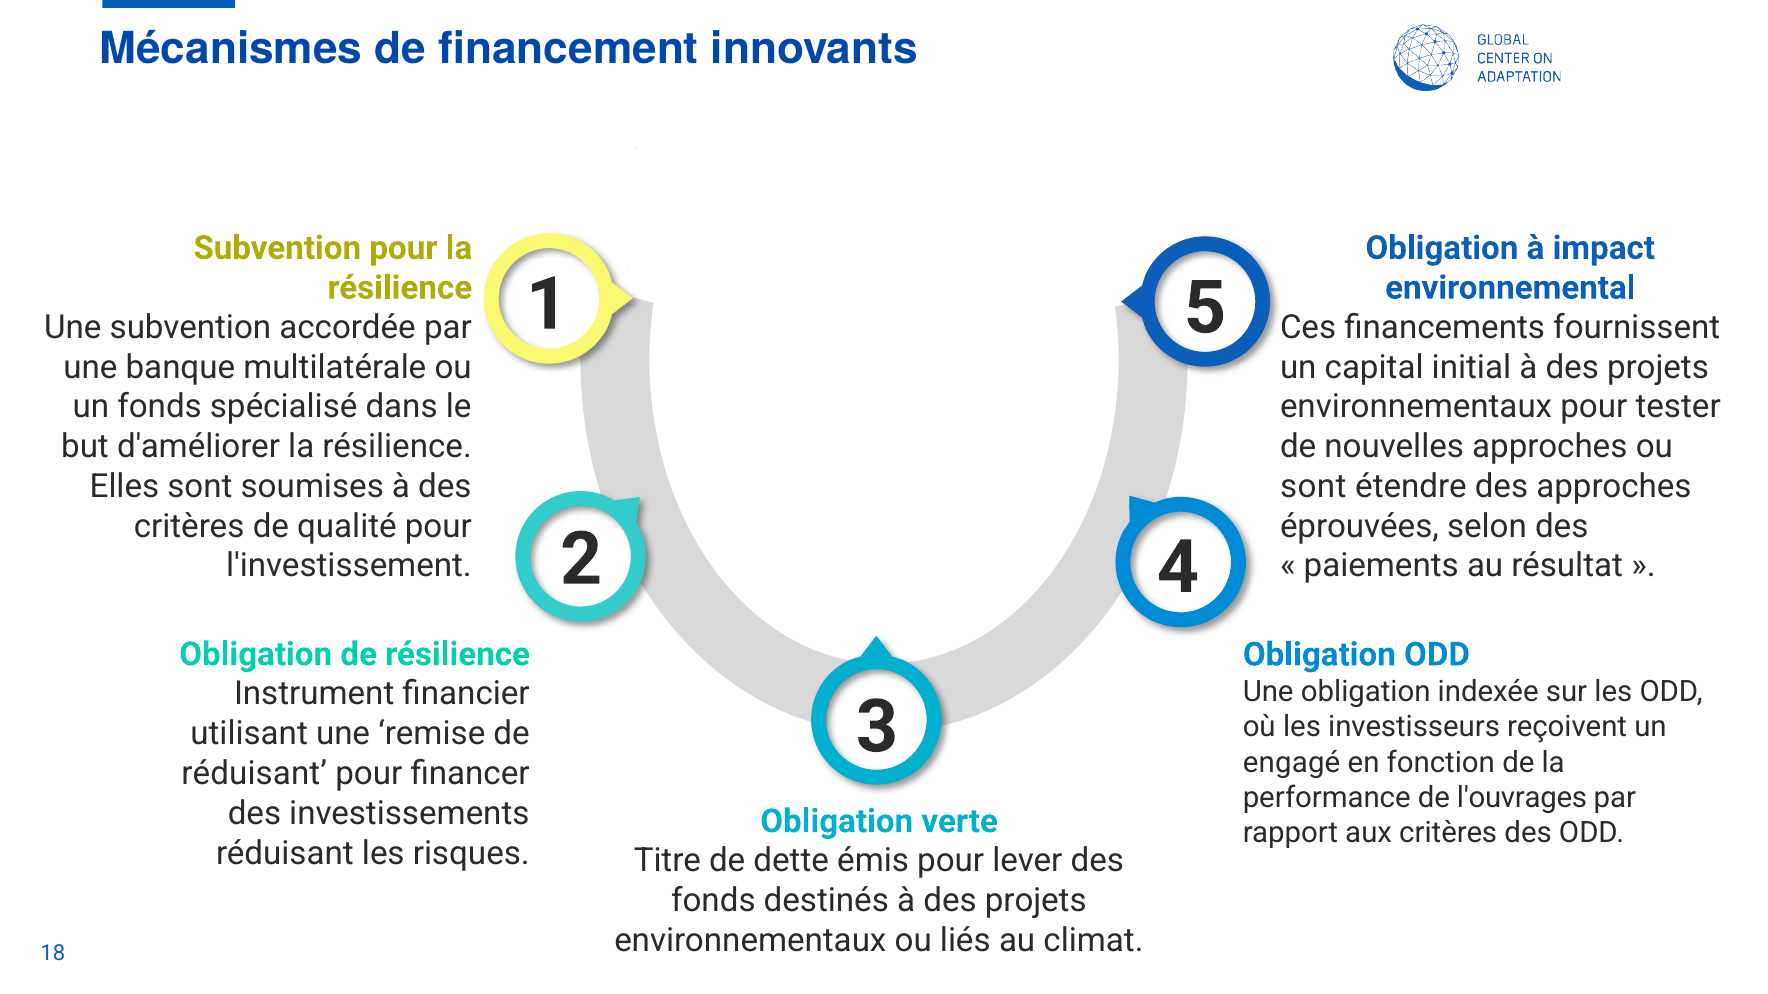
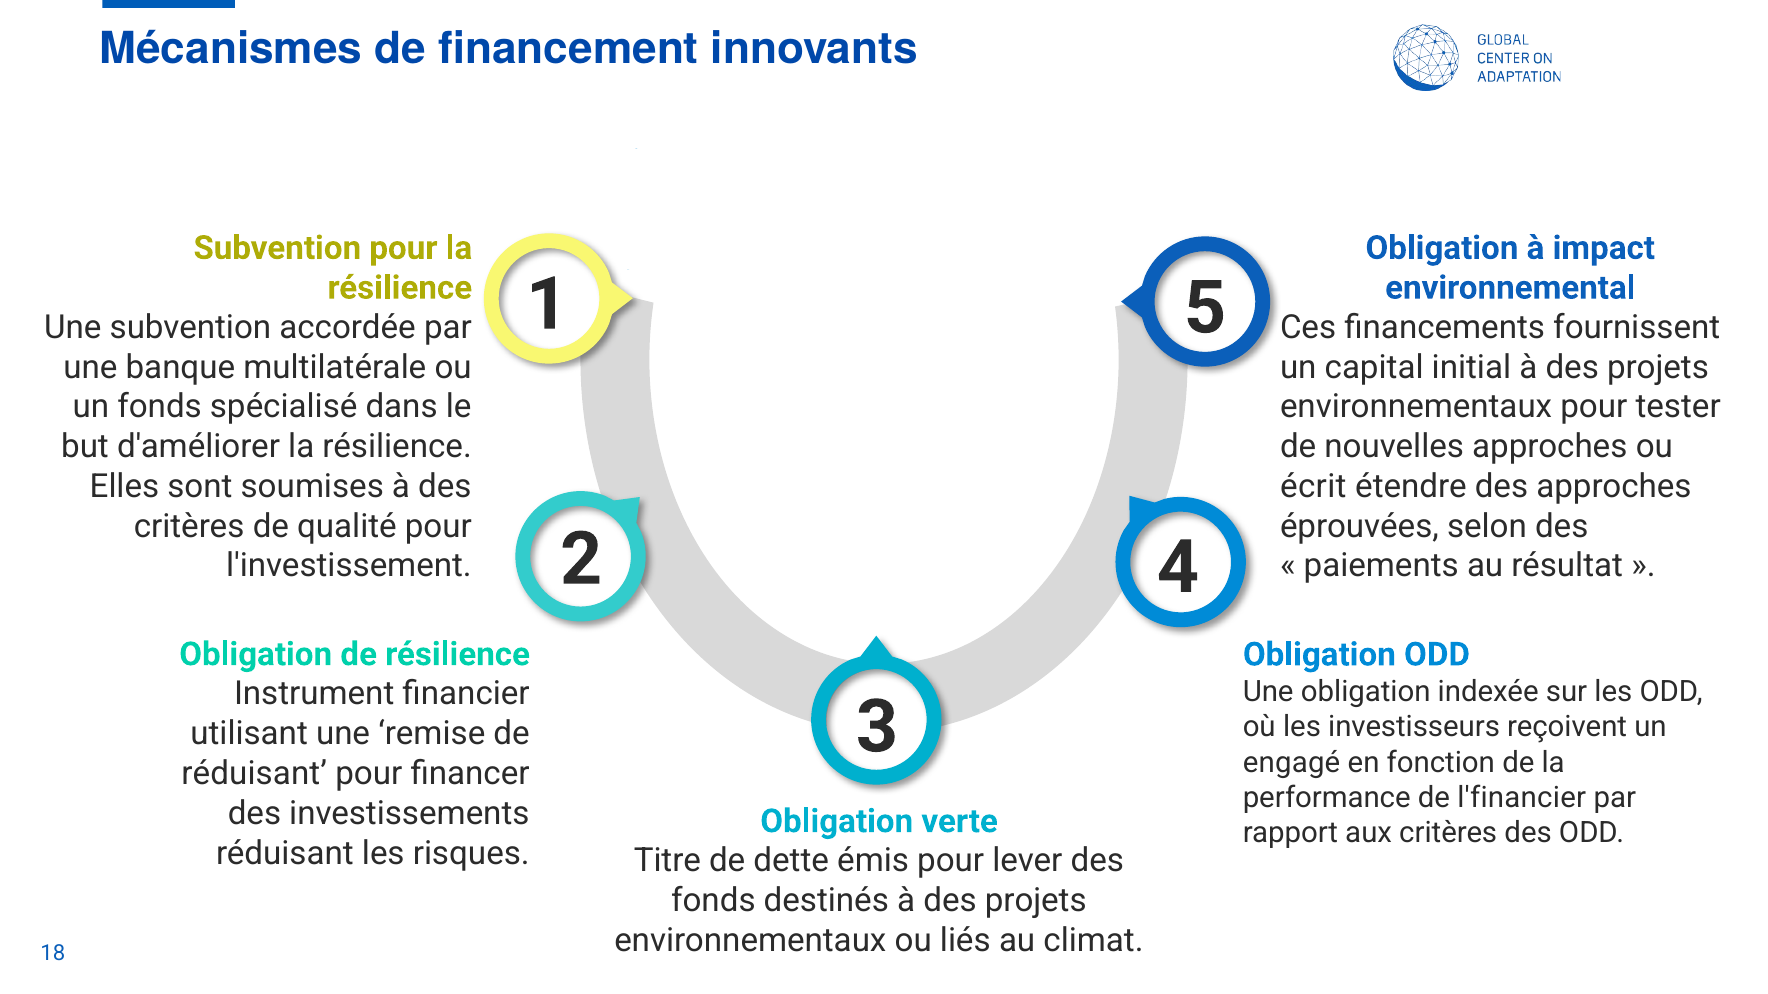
sont at (1313, 487): sont -> écrit
l'ouvrages: l'ouvrages -> l'financier
